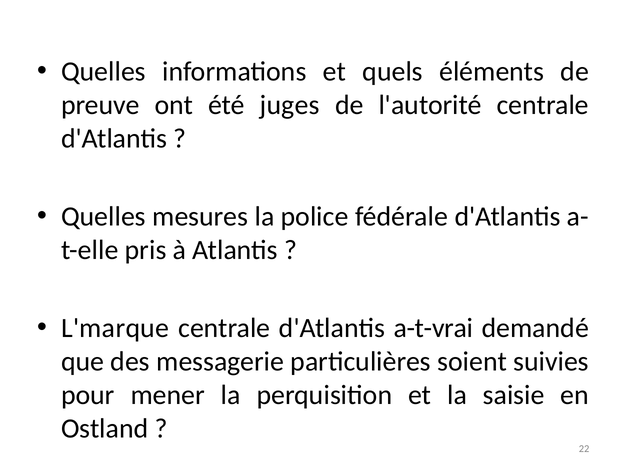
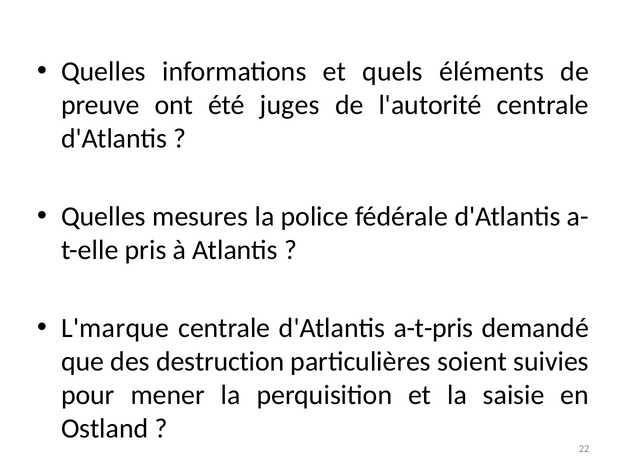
a-t-vrai: a-t-vrai -> a-t-pris
messagerie: messagerie -> destruction
